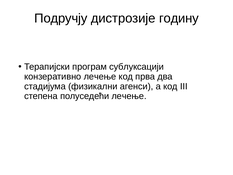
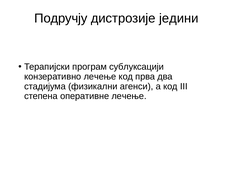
годину: годину -> једини
полуседећи: полуседећи -> оперативне
